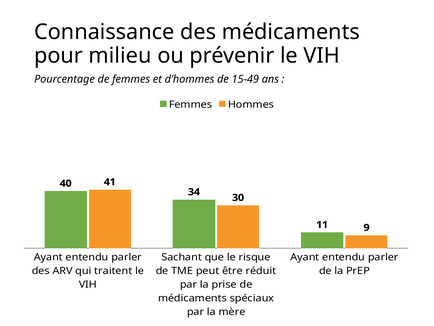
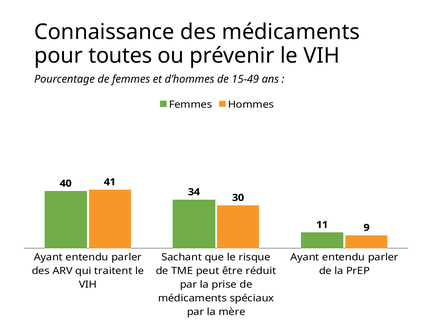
milieu: milieu -> toutes
